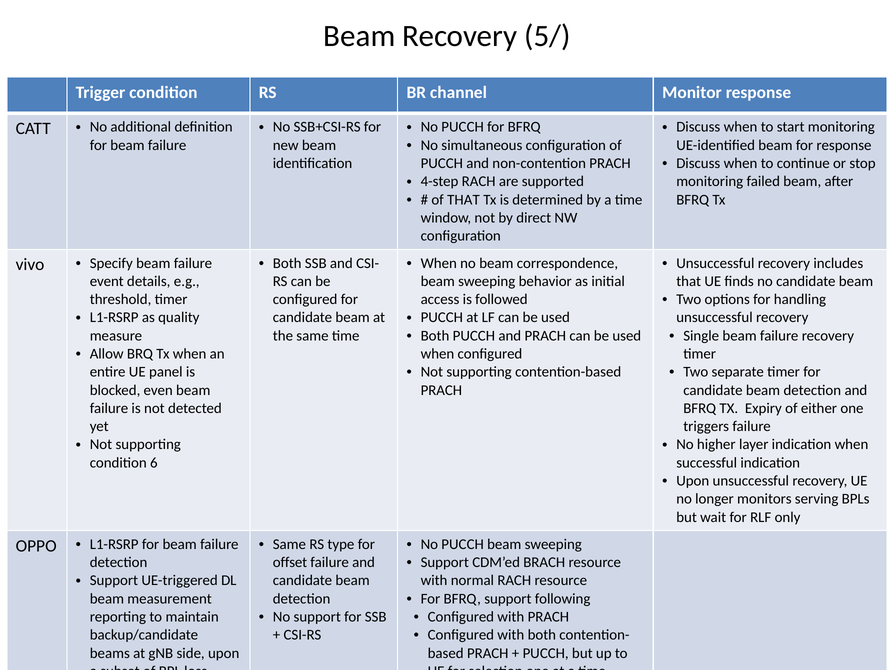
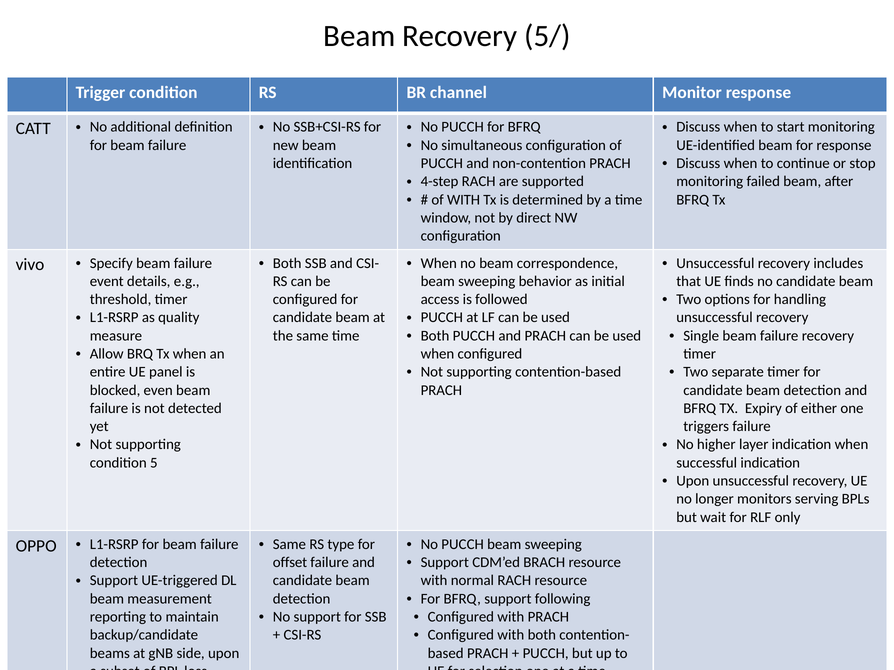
of THAT: THAT -> WITH
6: 6 -> 5
